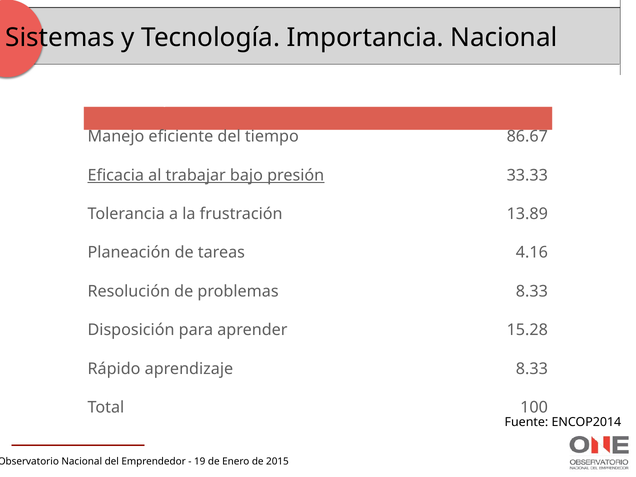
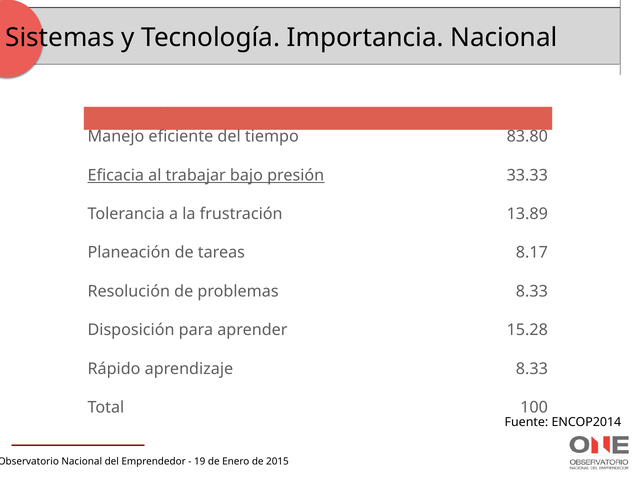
86.67: 86.67 -> 83.80
4.16: 4.16 -> 8.17
